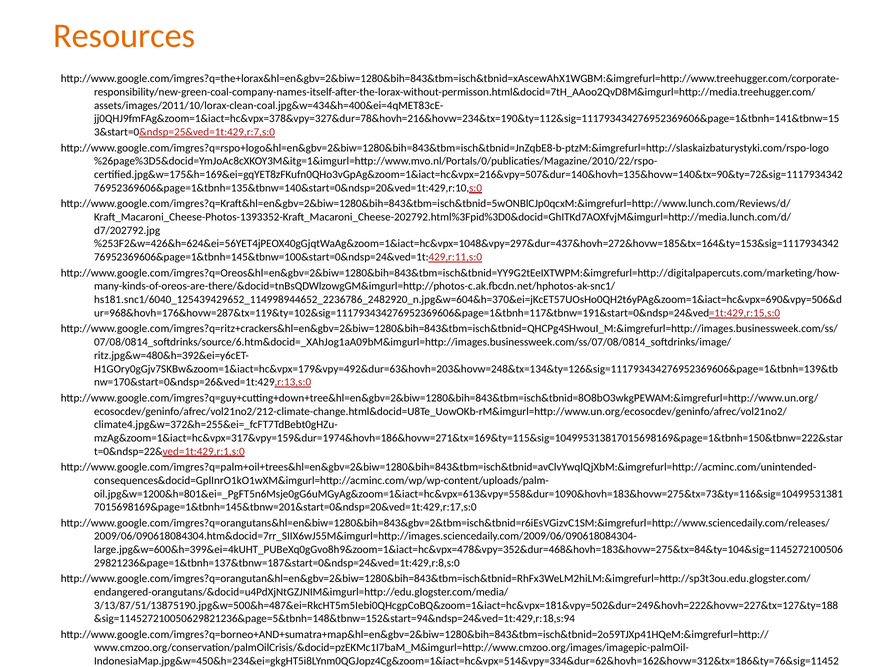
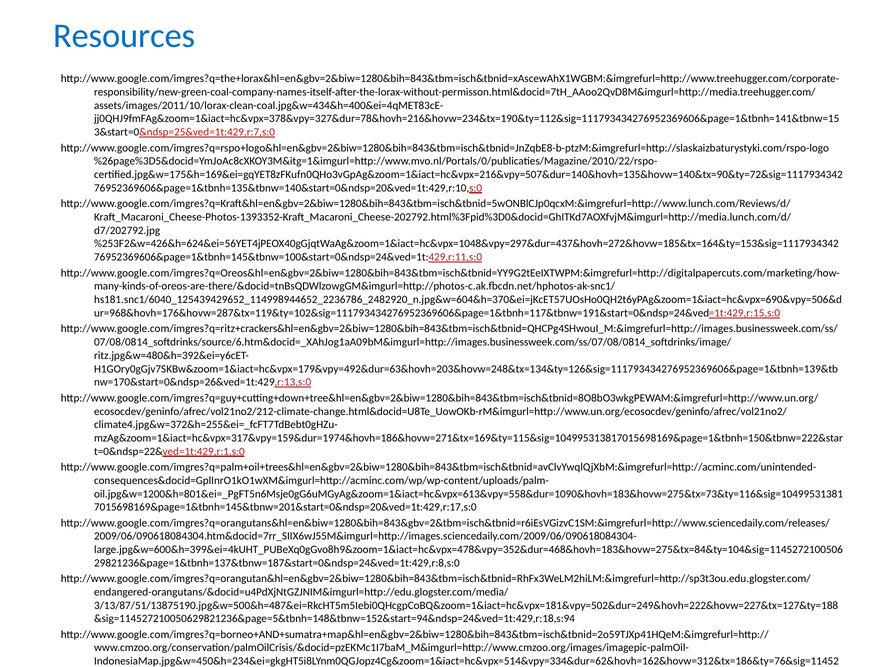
Resources colour: orange -> blue
